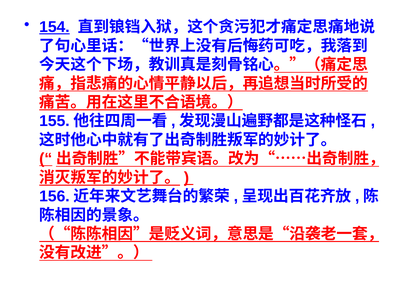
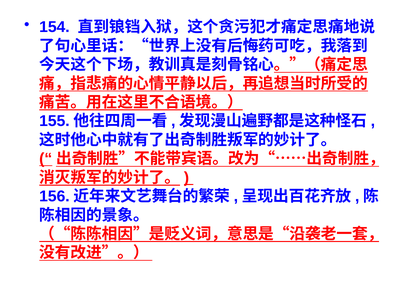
154 underline: present -> none
